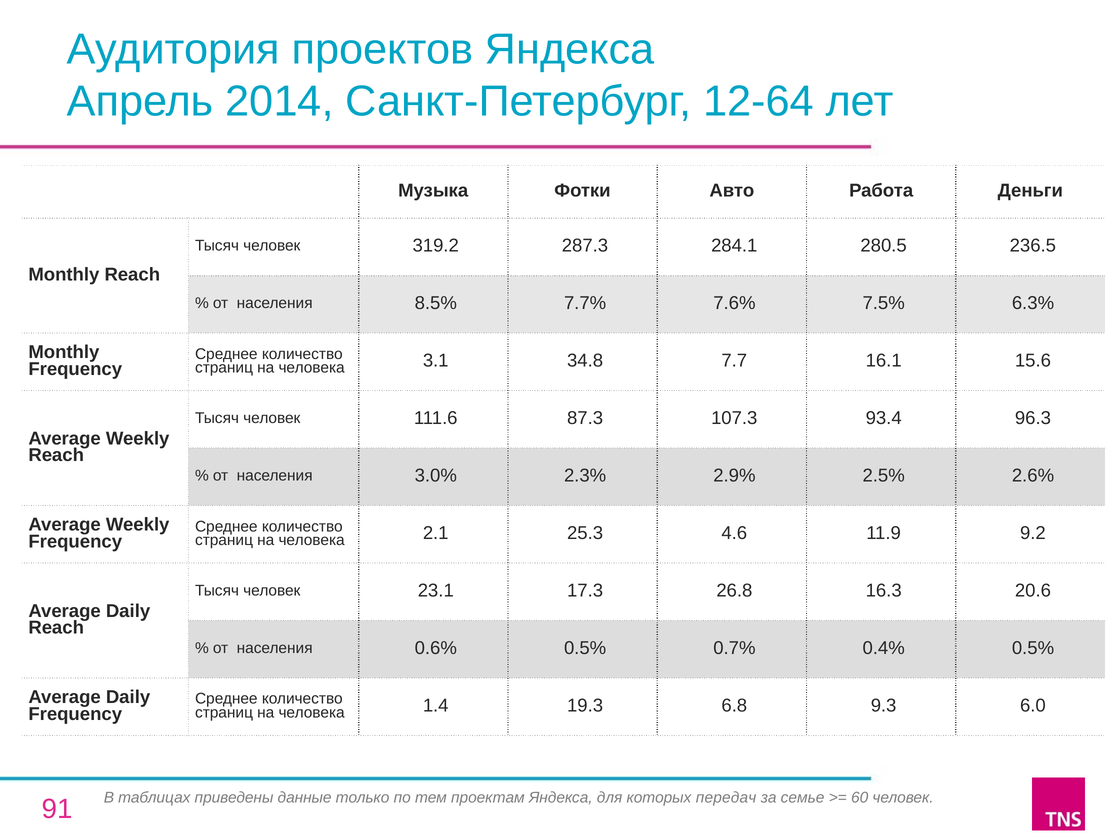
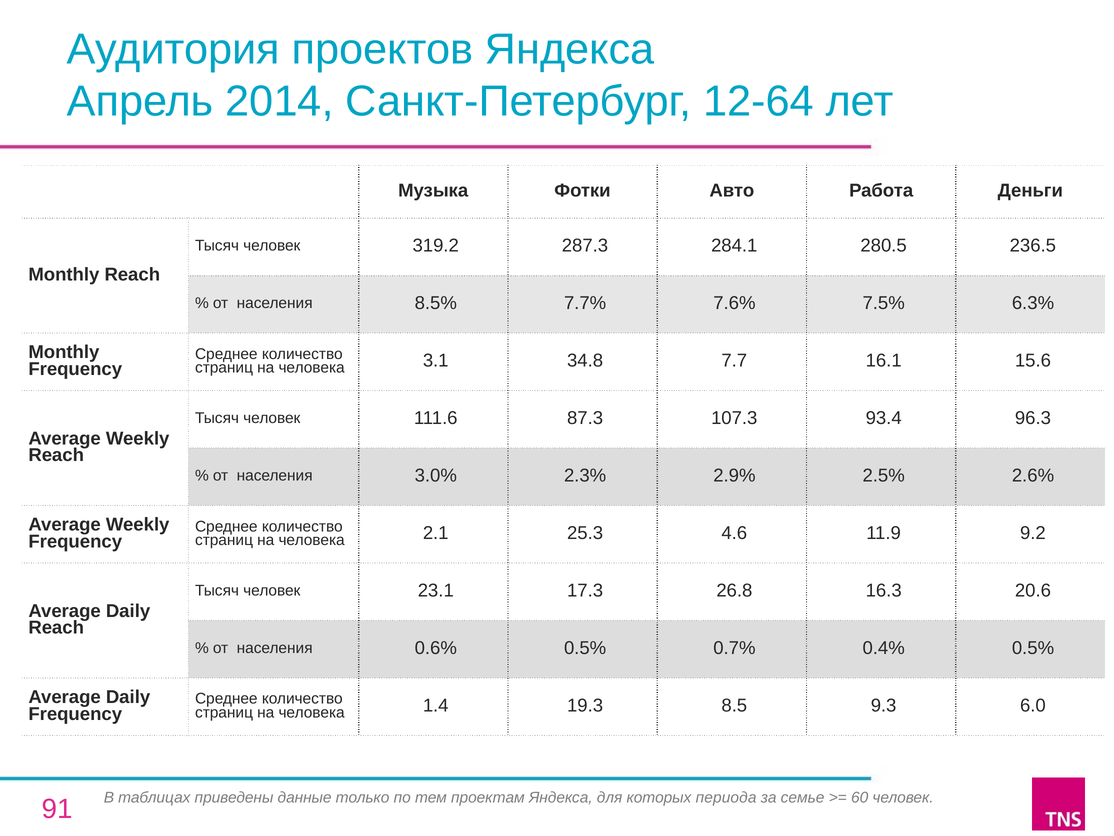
6.8: 6.8 -> 8.5
передач: передач -> периода
